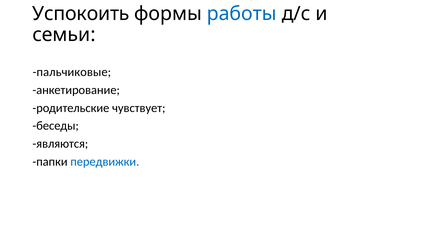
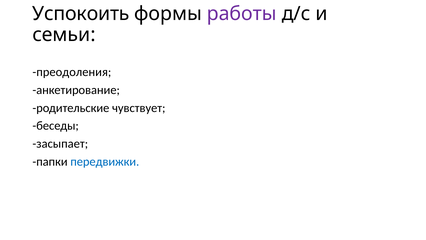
работы colour: blue -> purple
пальчиковые: пальчиковые -> преодоления
являются: являются -> засыпает
